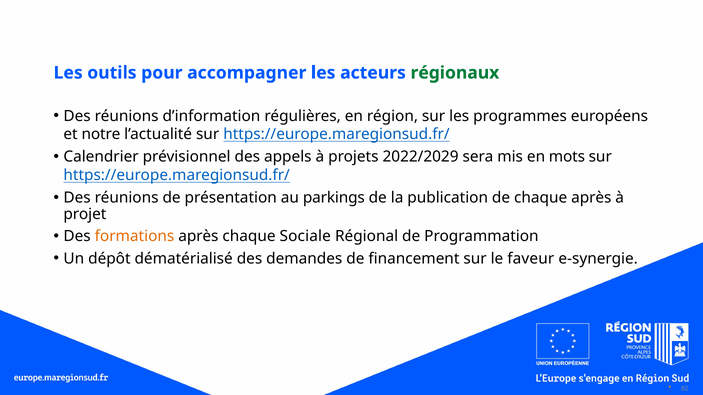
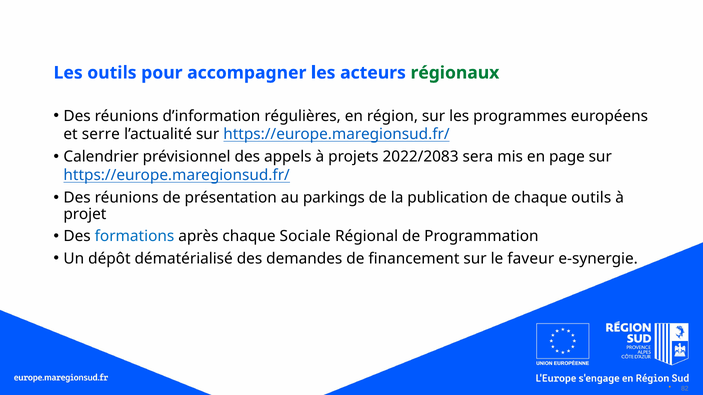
notre: notre -> serre
2022/2029: 2022/2029 -> 2022/2083
mots: mots -> page
chaque après: après -> outils
formations colour: orange -> blue
